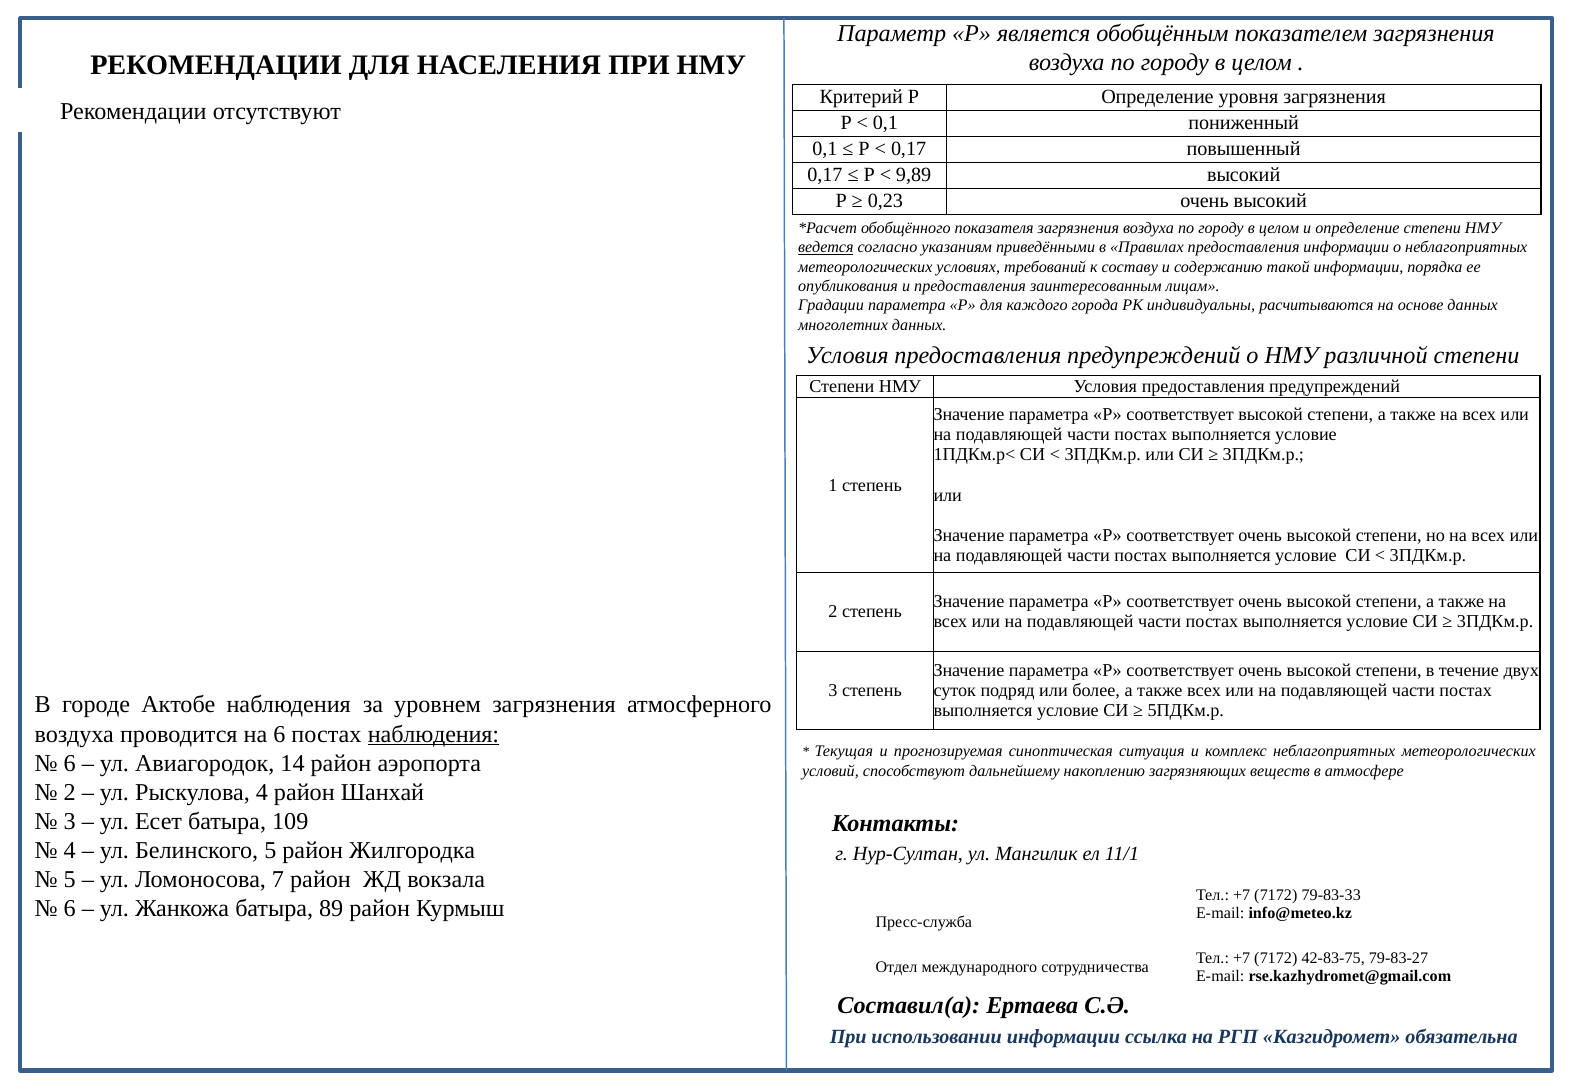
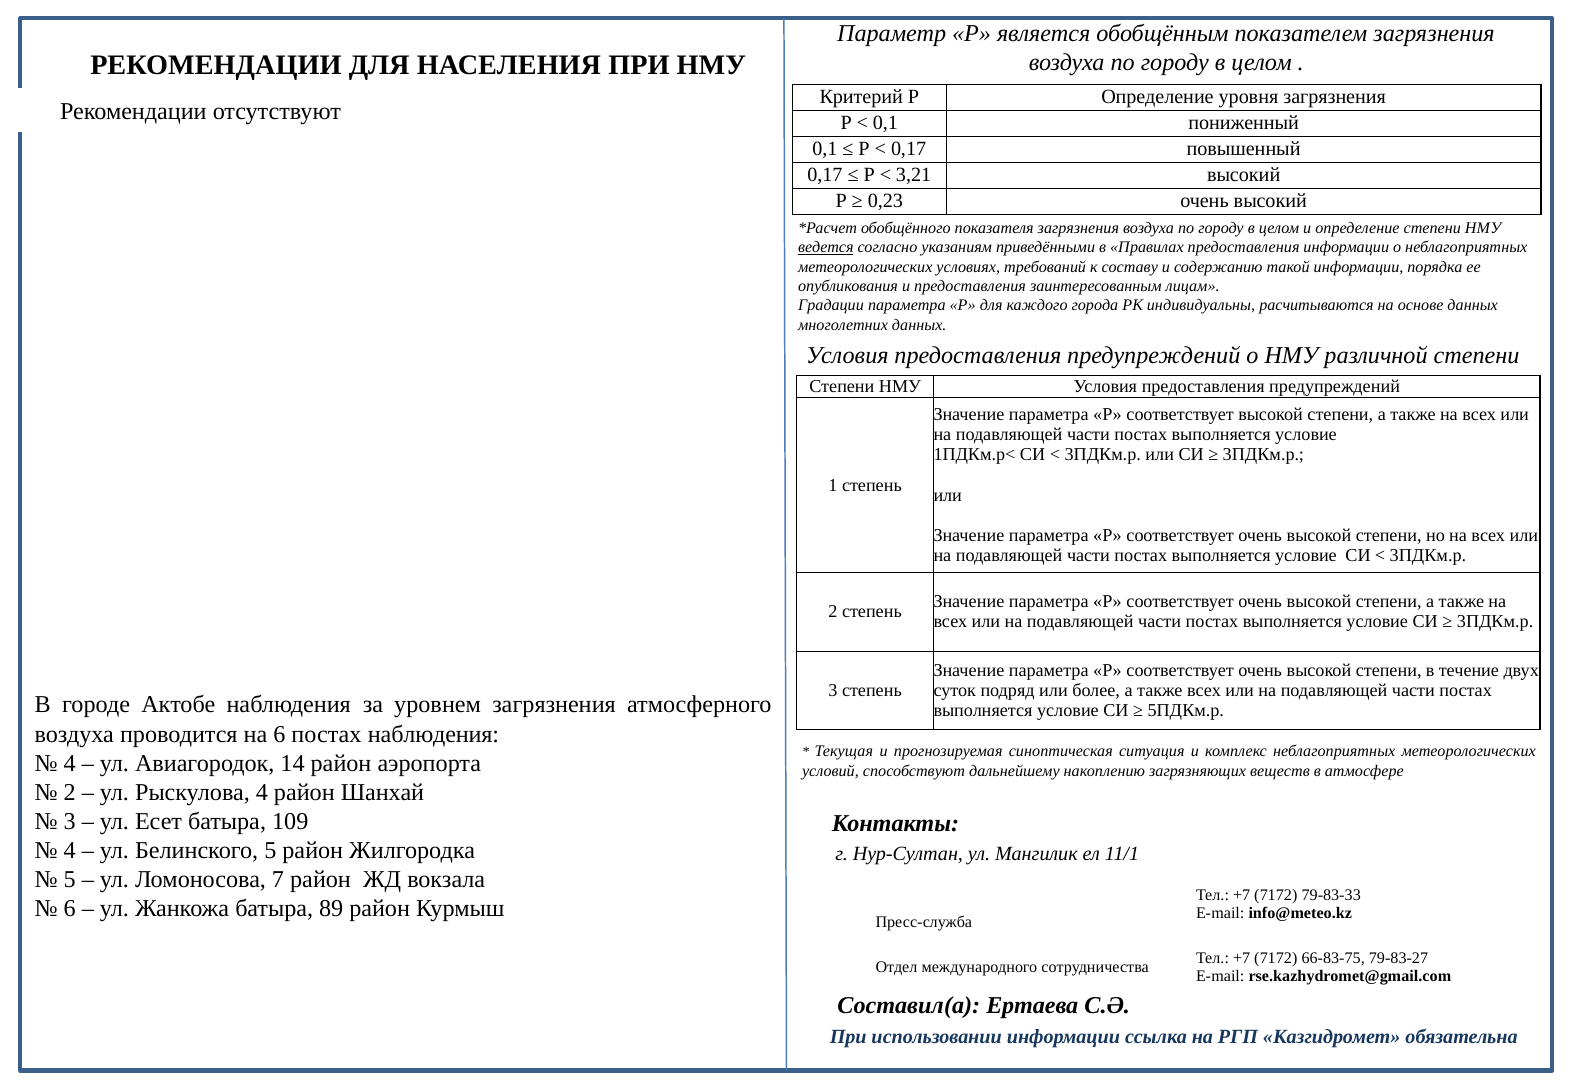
9,89: 9,89 -> 3,21
наблюдения at (433, 734) underline: present -> none
6 at (70, 763): 6 -> 4
42-83-75: 42-83-75 -> 66-83-75
